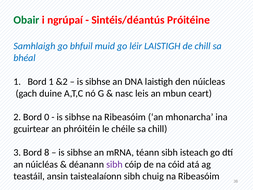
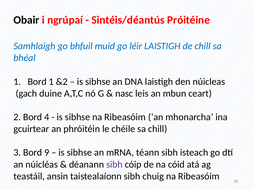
Obair colour: green -> black
0: 0 -> 4
8: 8 -> 9
